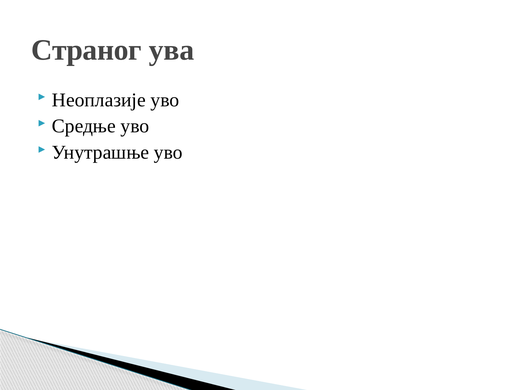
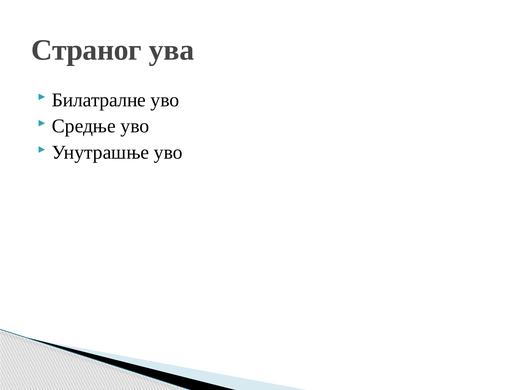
Неоплазије: Неоплазије -> Билатралне
